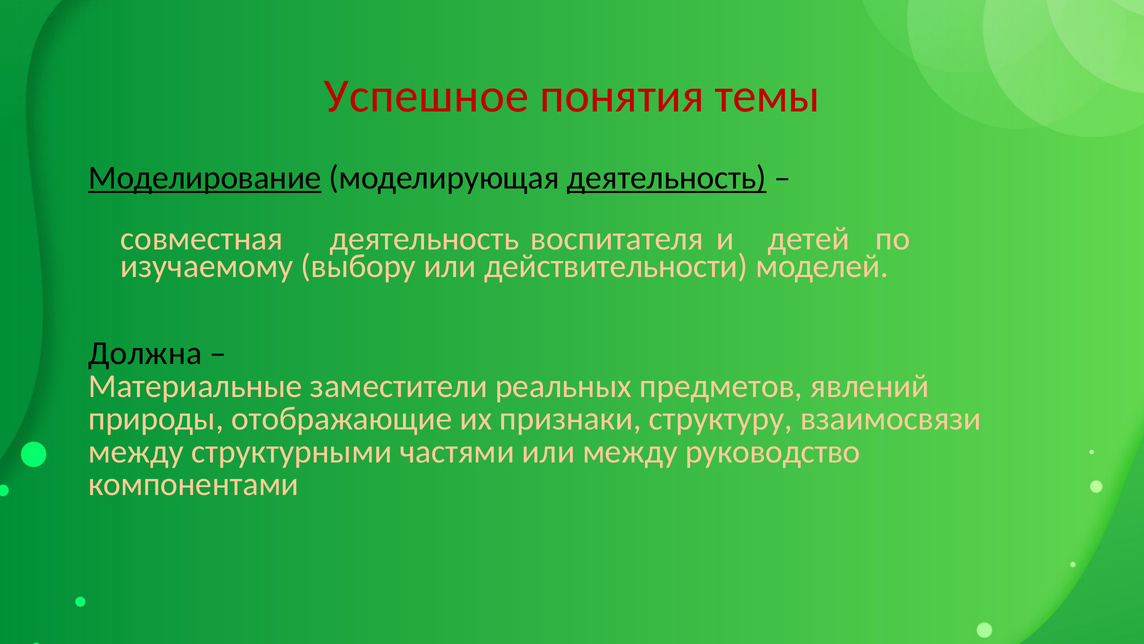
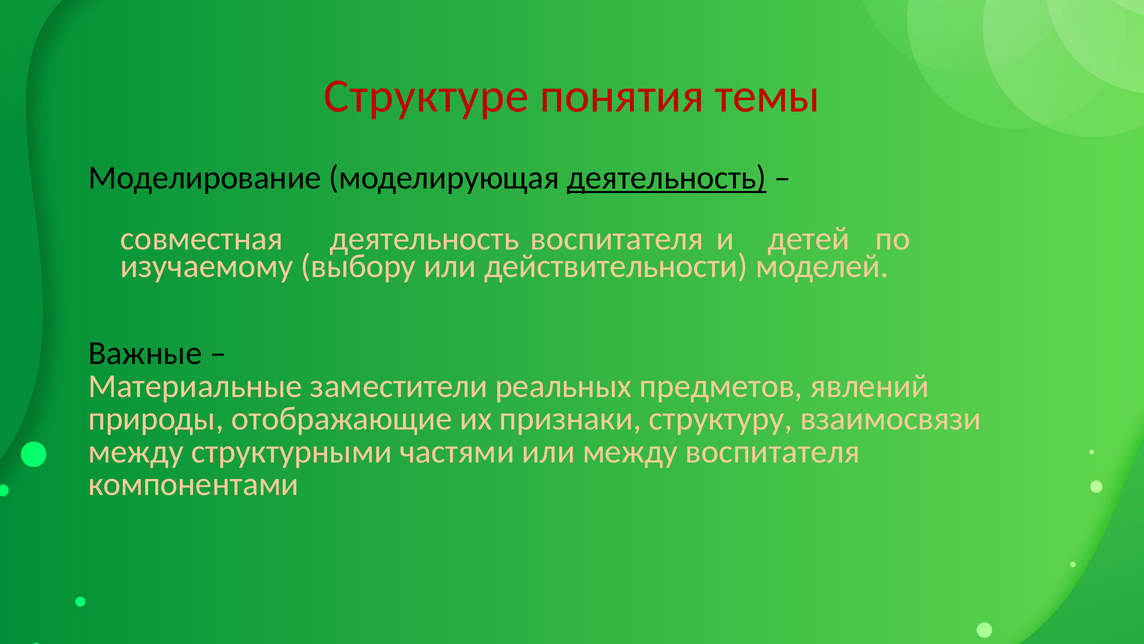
Успешное: Успешное -> Структуре
Моделирование underline: present -> none
Должна: Должна -> Важные
между руководство: руководство -> воспитателя
